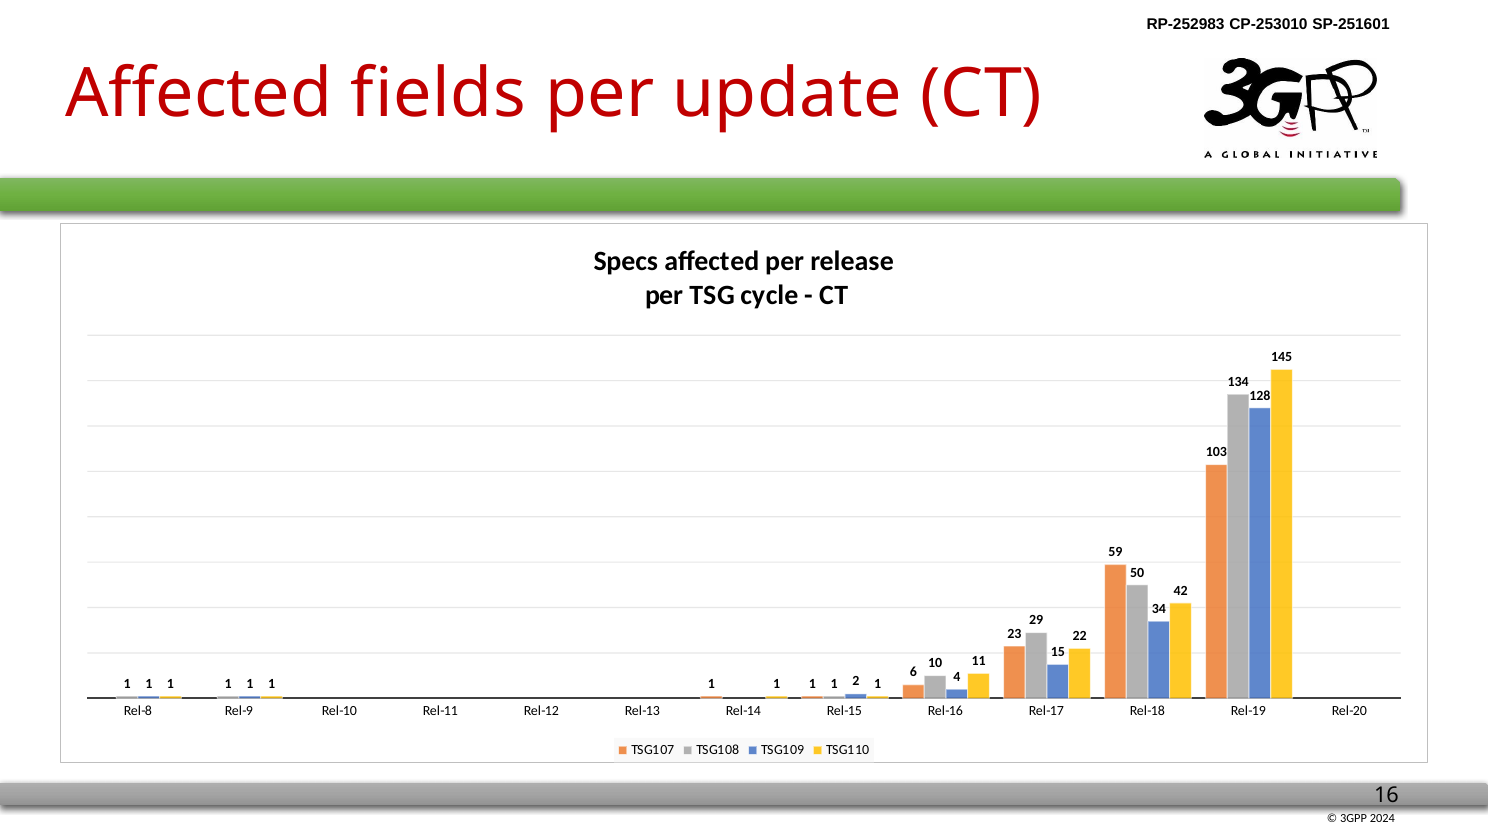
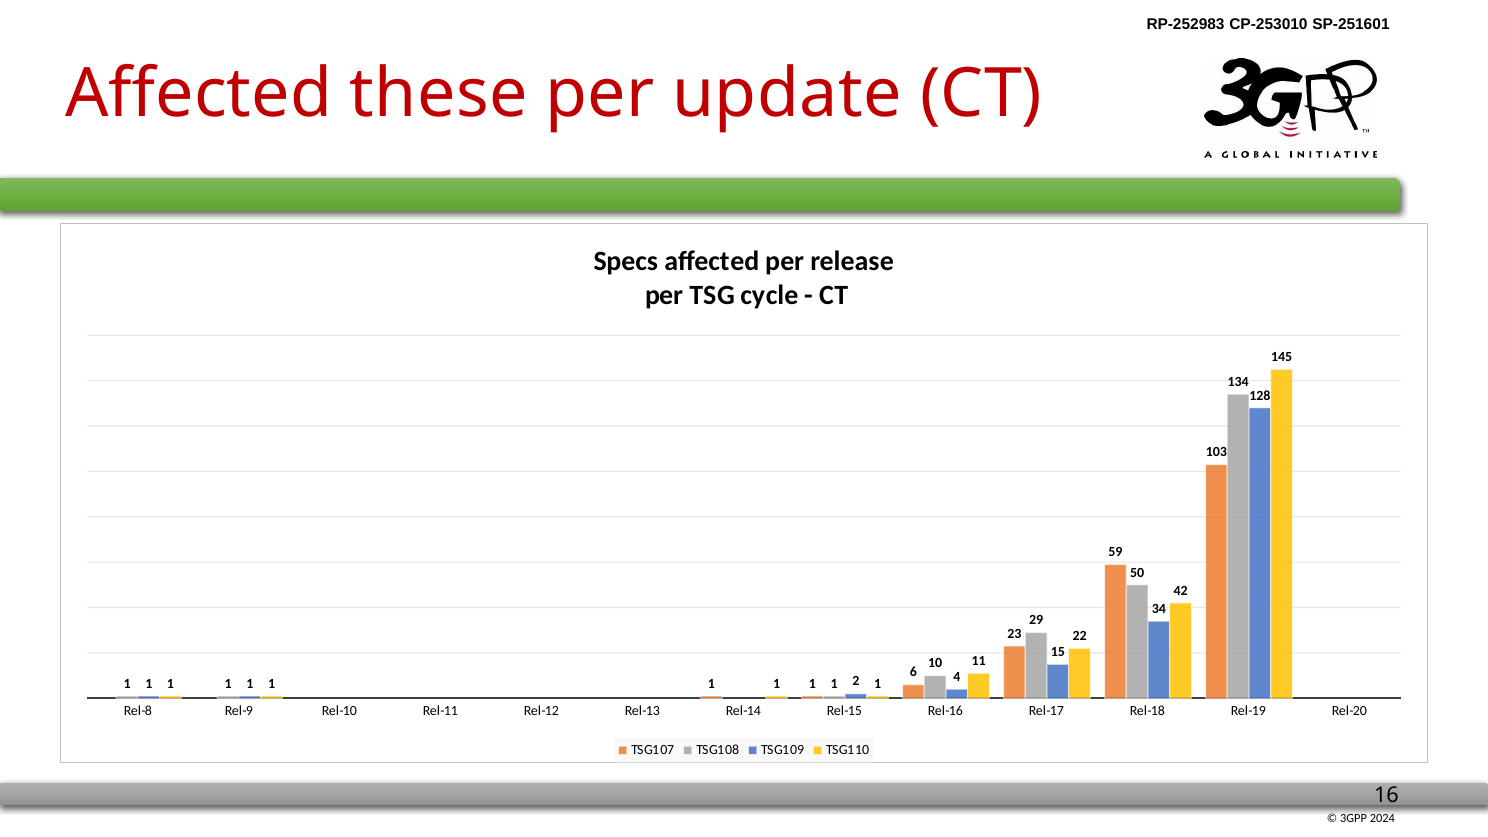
fields: fields -> these
